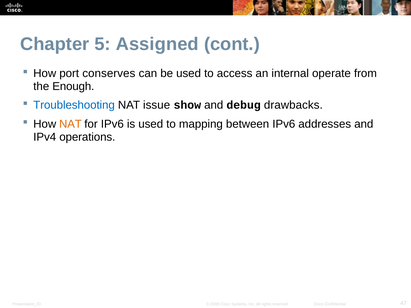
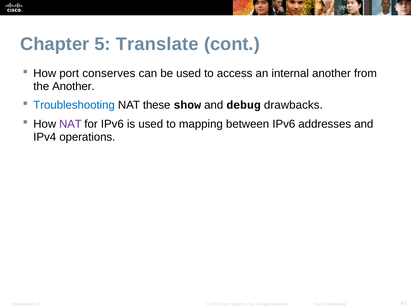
Assigned: Assigned -> Translate
internal operate: operate -> another
the Enough: Enough -> Another
issue: issue -> these
NAT at (70, 124) colour: orange -> purple
